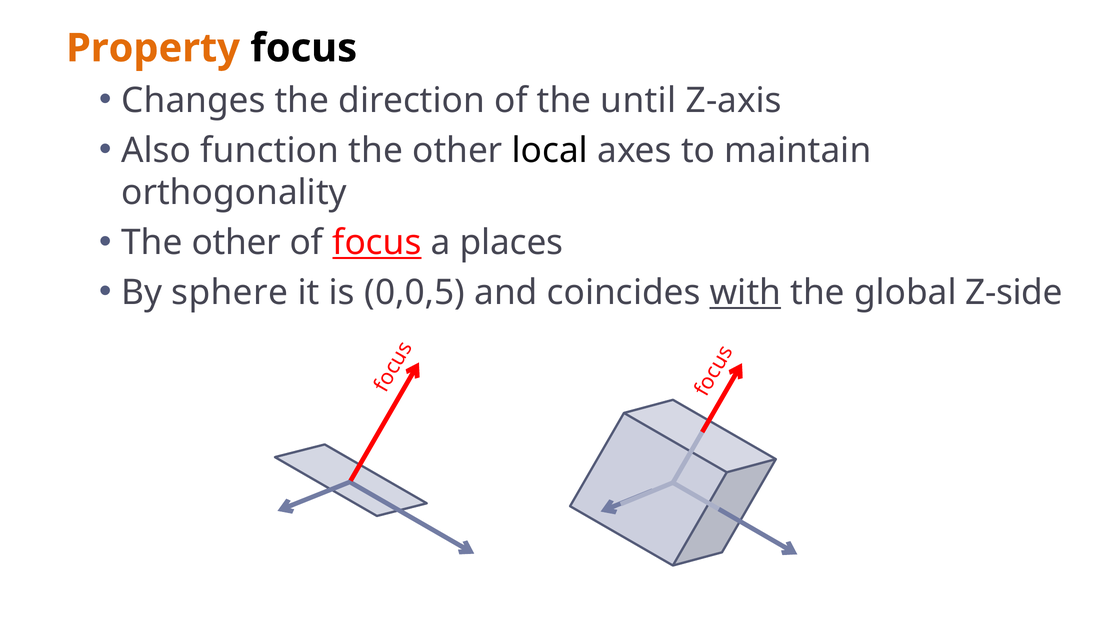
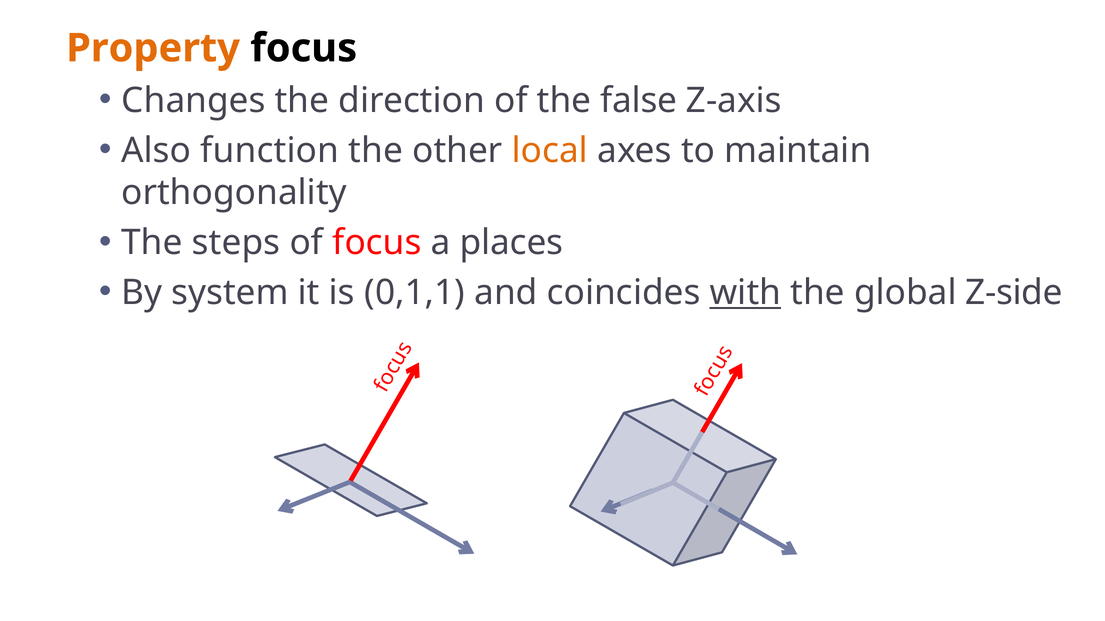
until: until -> false
local colour: black -> orange
other at (236, 243): other -> steps
focus at (377, 243) underline: present -> none
sphere: sphere -> system
0,0,5: 0,0,5 -> 0,1,1
